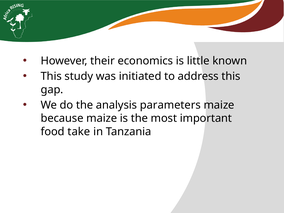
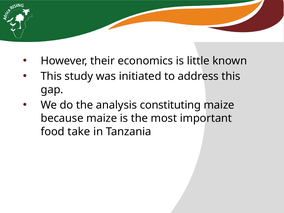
parameters: parameters -> constituting
